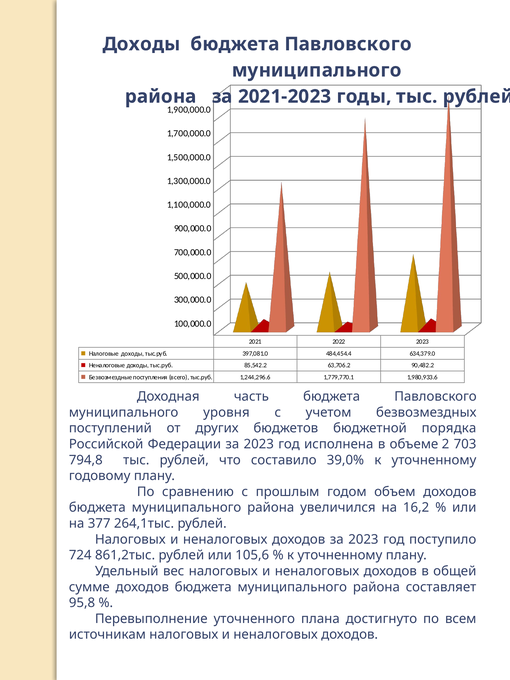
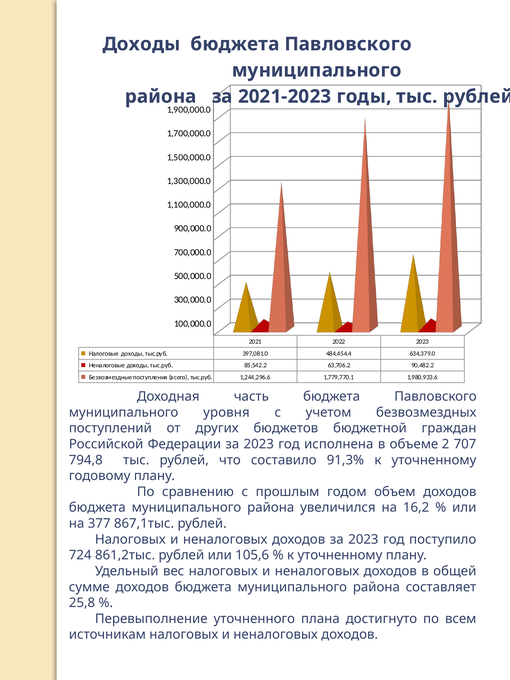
порядка: порядка -> граждан
703: 703 -> 707
39,0%: 39,0% -> 91,3%
264,1тыс: 264,1тыс -> 867,1тыс
95,8: 95,8 -> 25,8
